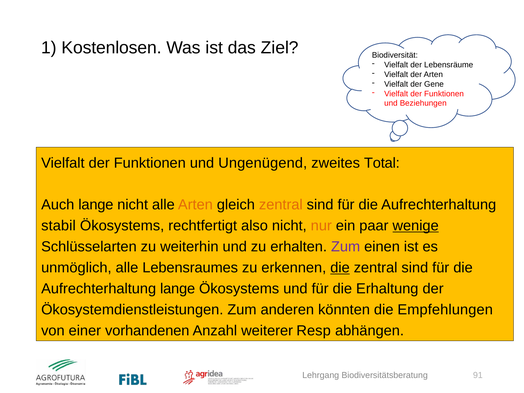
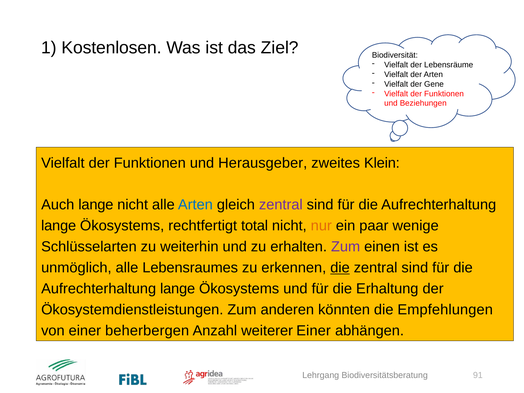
Ungenügend: Ungenügend -> Herausgeber
Total: Total -> Klein
Arten at (195, 205) colour: orange -> blue
zentral at (281, 205) colour: orange -> purple
stabil at (58, 226): stabil -> lange
also: also -> total
wenige underline: present -> none
vorhandenen: vorhandenen -> beherbergen
weiterer Resp: Resp -> Einer
